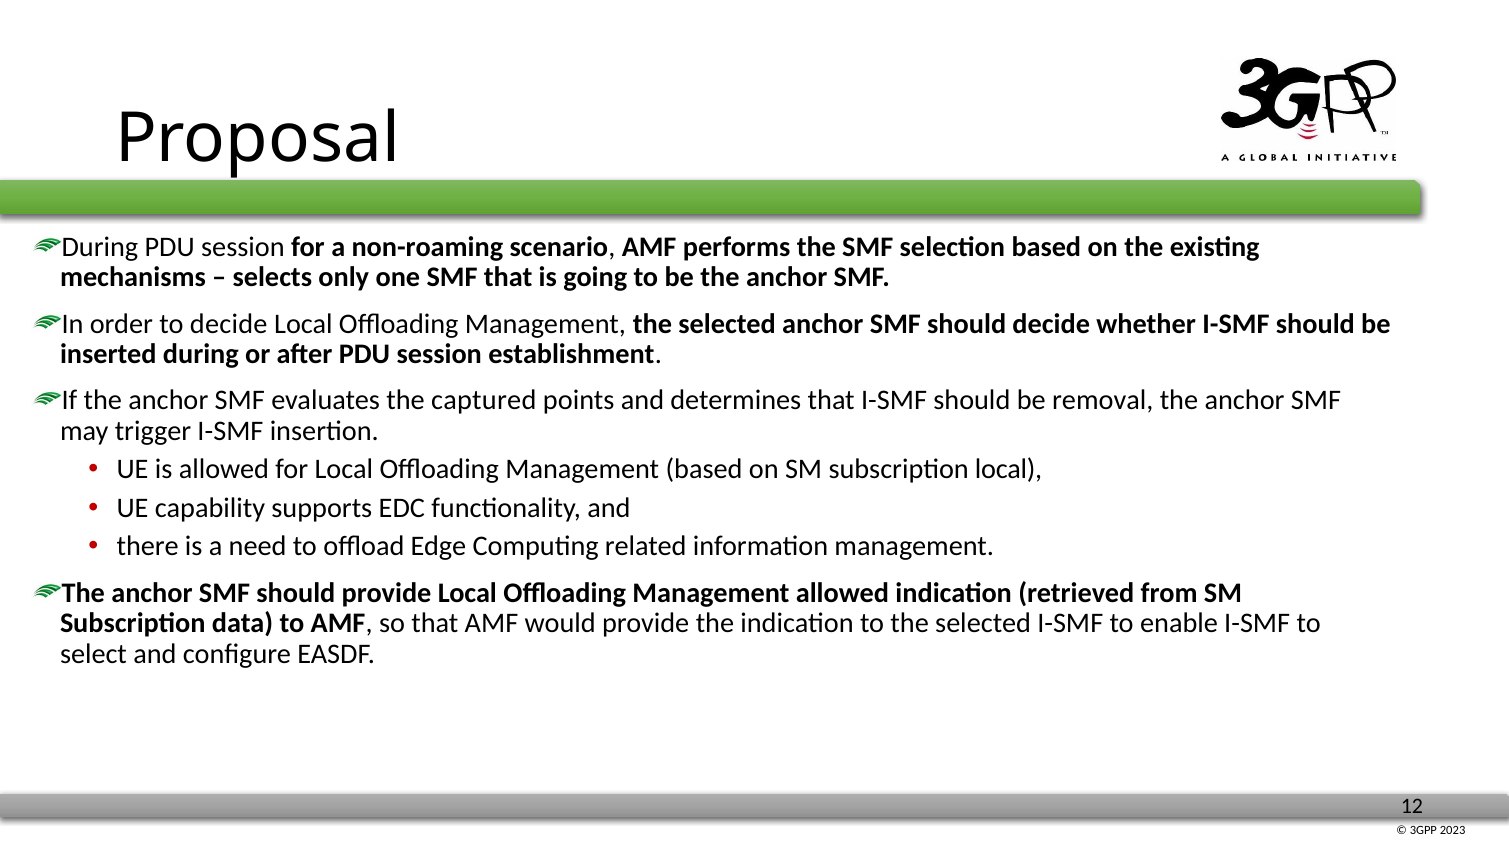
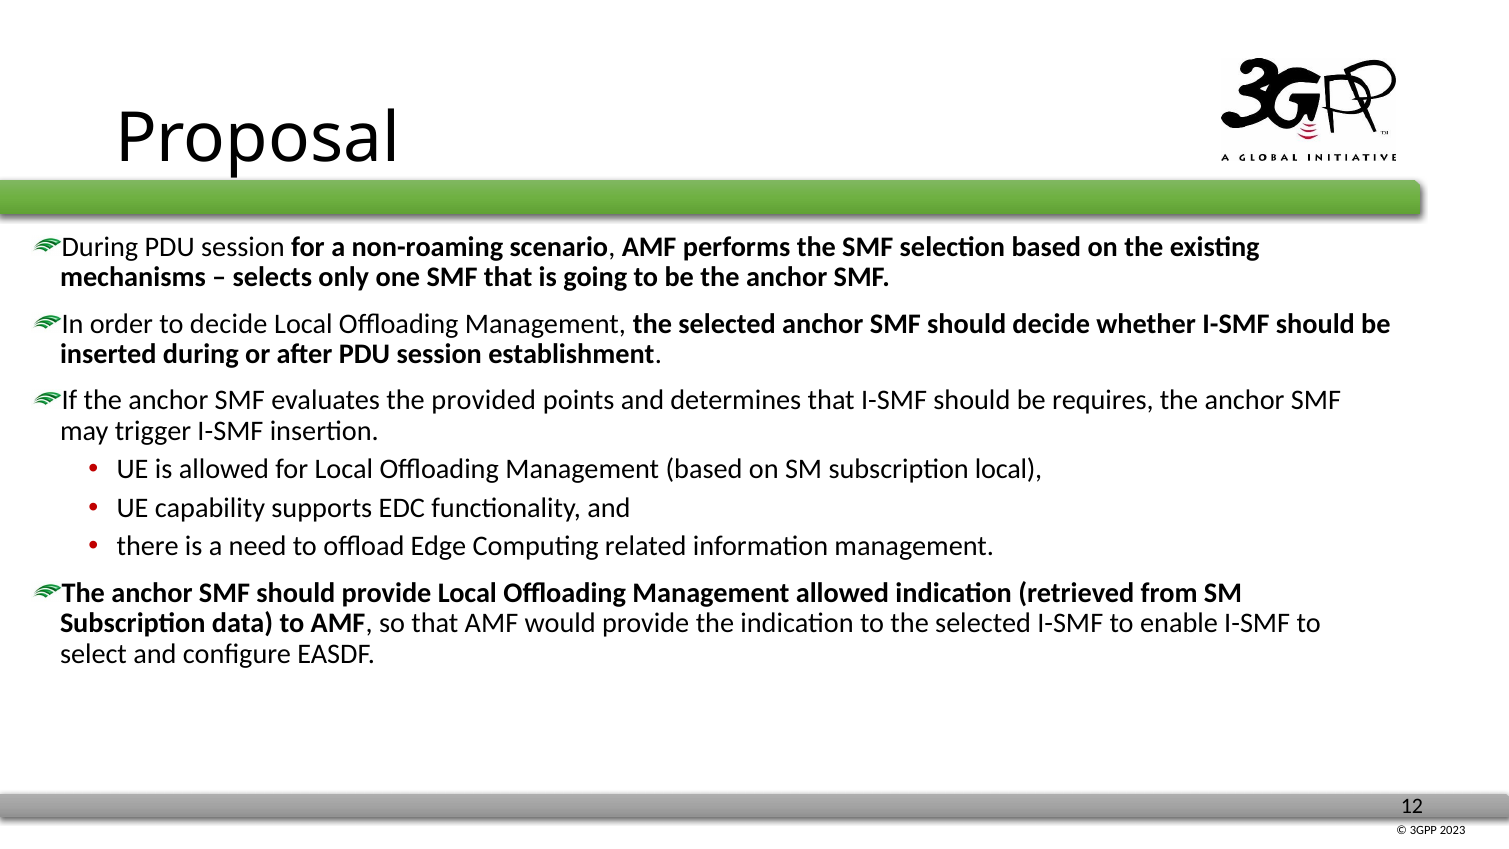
captured: captured -> provided
removal: removal -> requires
